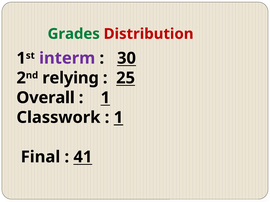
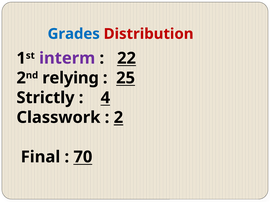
Grades colour: green -> blue
30: 30 -> 22
Overall: Overall -> Strictly
1 at (105, 98): 1 -> 4
1 at (118, 118): 1 -> 2
41: 41 -> 70
